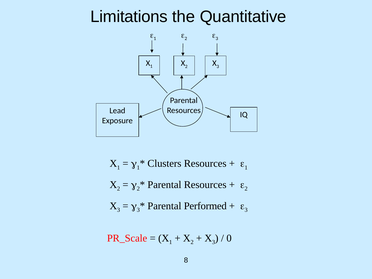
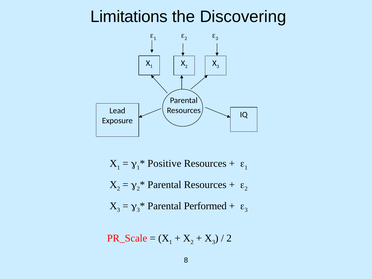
Quantitative: Quantitative -> Discovering
Clusters: Clusters -> Positive
0 at (229, 238): 0 -> 2
